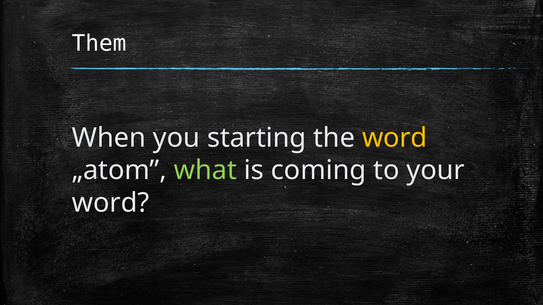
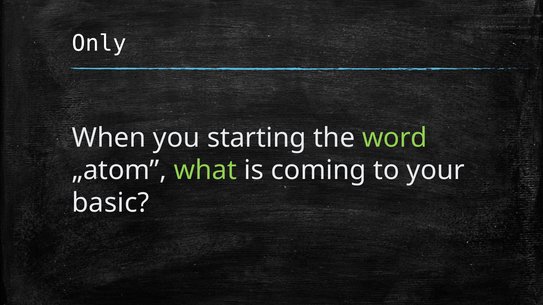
Them: Them -> Only
word at (395, 138) colour: yellow -> light green
word at (111, 203): word -> basic
